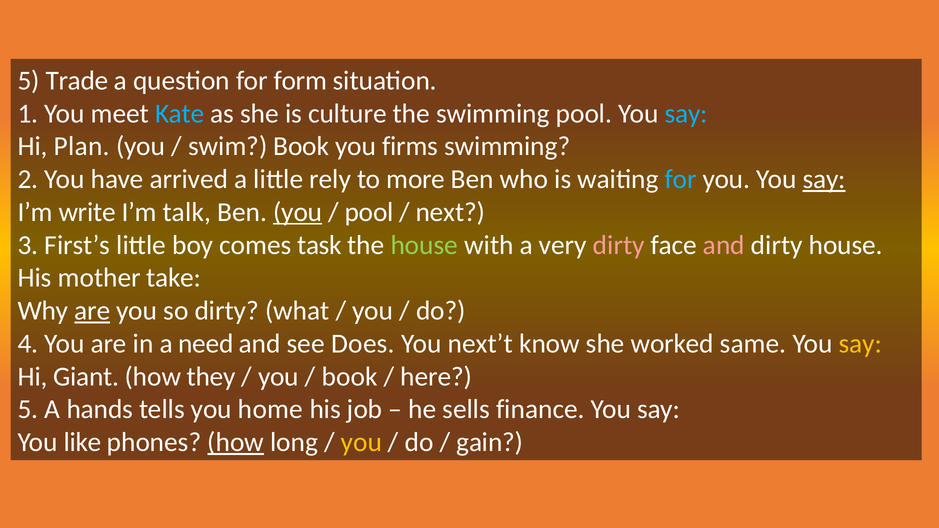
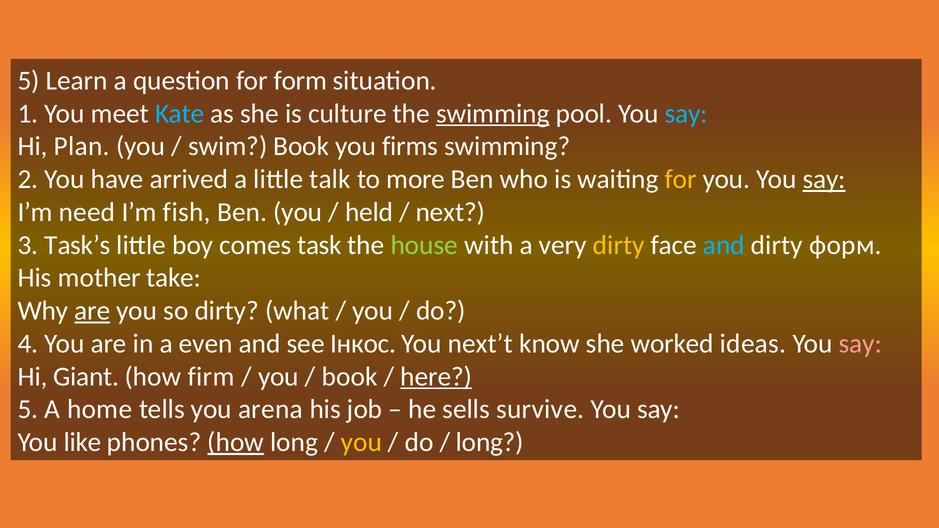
Trade: Trade -> Learn
swimming at (493, 114) underline: none -> present
rely: rely -> talk
for at (681, 179) colour: light blue -> yellow
write: write -> need
talk: talk -> fish
you at (298, 212) underline: present -> none
pool at (369, 212): pool -> held
First’s: First’s -> Task’s
dirty at (619, 245) colour: pink -> yellow
and at (724, 245) colour: pink -> light blue
dirty house: house -> форм
need: need -> even
Does: Does -> Інкос
same: same -> ideas
say at (860, 344) colour: yellow -> pink
they: they -> firm
here underline: none -> present
hands: hands -> home
home: home -> arena
finance: finance -> survive
gain at (490, 442): gain -> long
